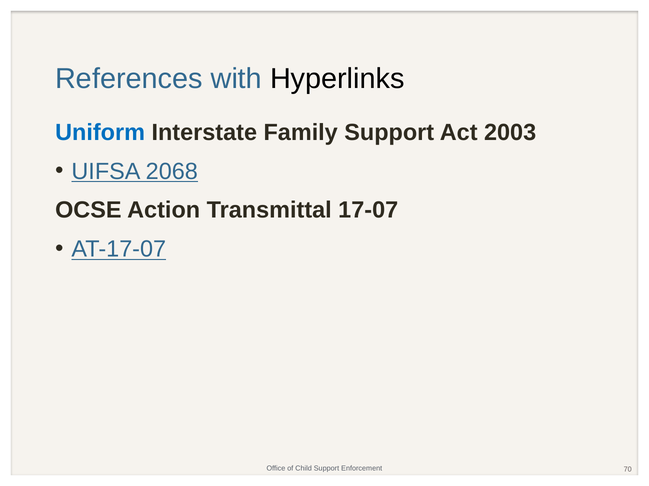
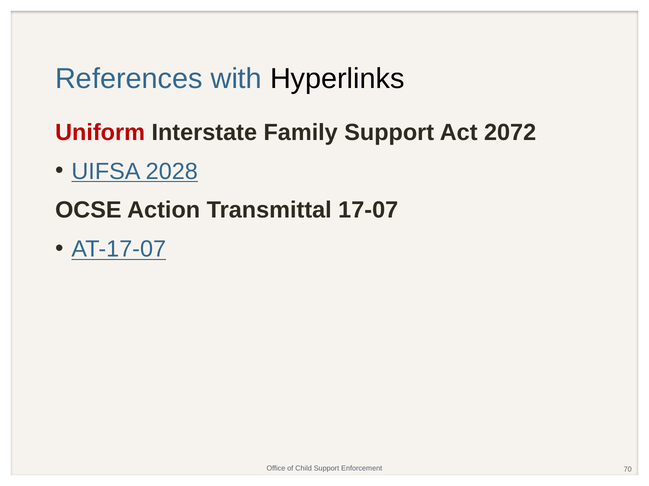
Uniform colour: blue -> red
2003: 2003 -> 2072
2068: 2068 -> 2028
